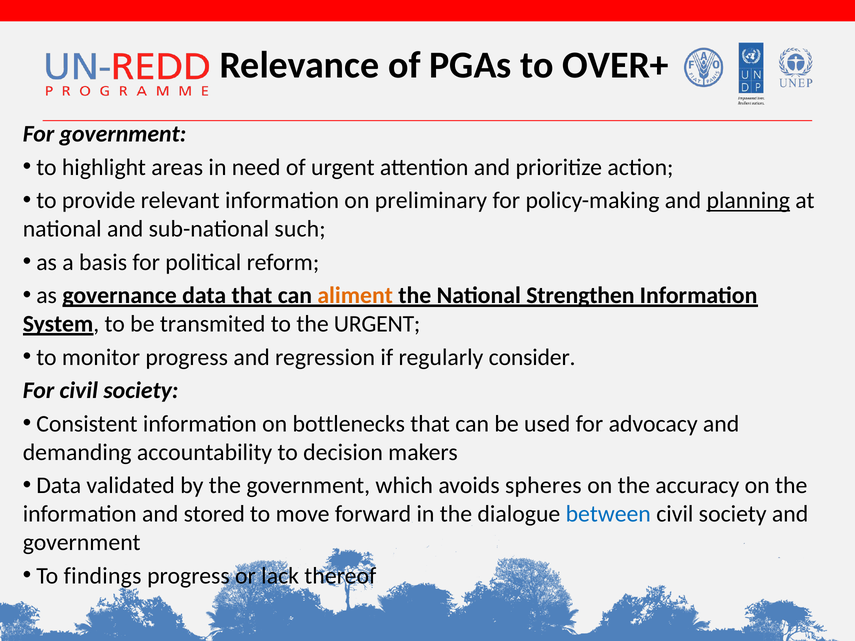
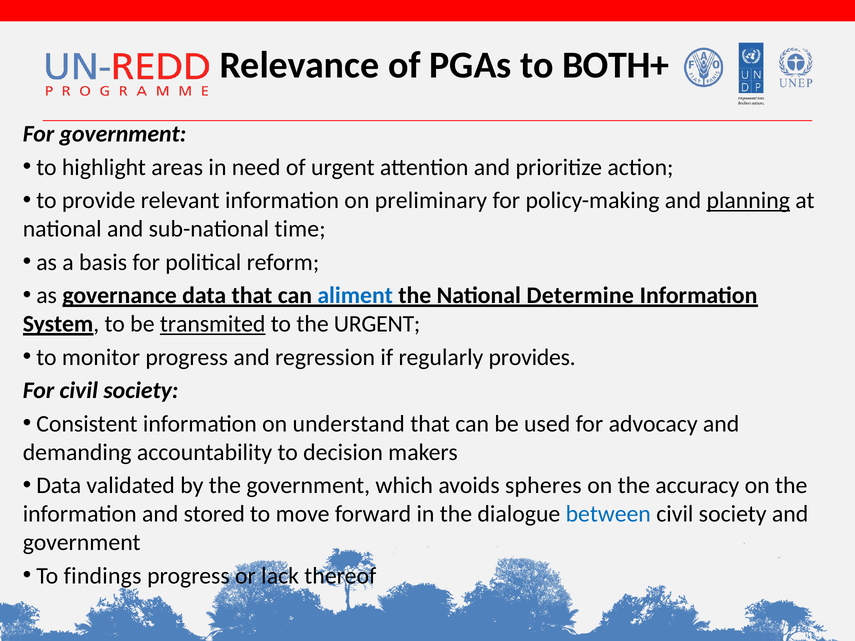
OVER+: OVER+ -> BOTH+
such: such -> time
aliment colour: orange -> blue
Strengthen: Strengthen -> Determine
transmited underline: none -> present
consider: consider -> provides
bottlenecks: bottlenecks -> understand
